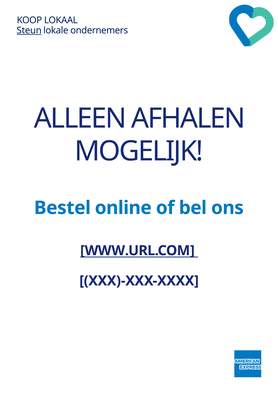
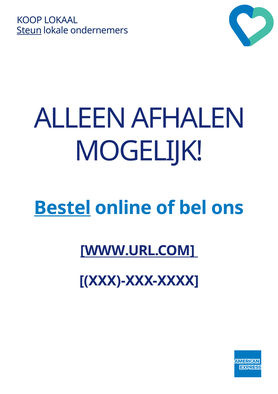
Bestel underline: none -> present
